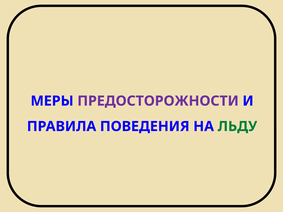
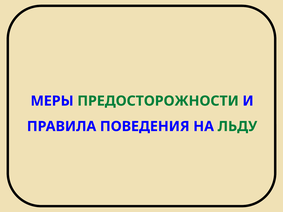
ПРЕДОСТОРОЖНОСТИ colour: purple -> green
